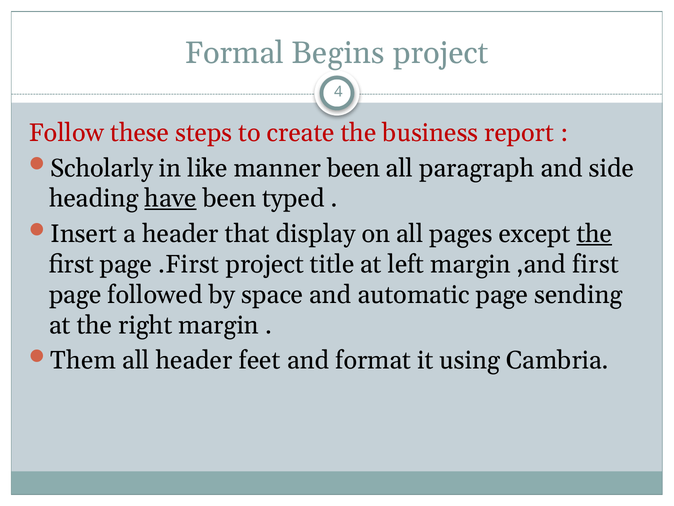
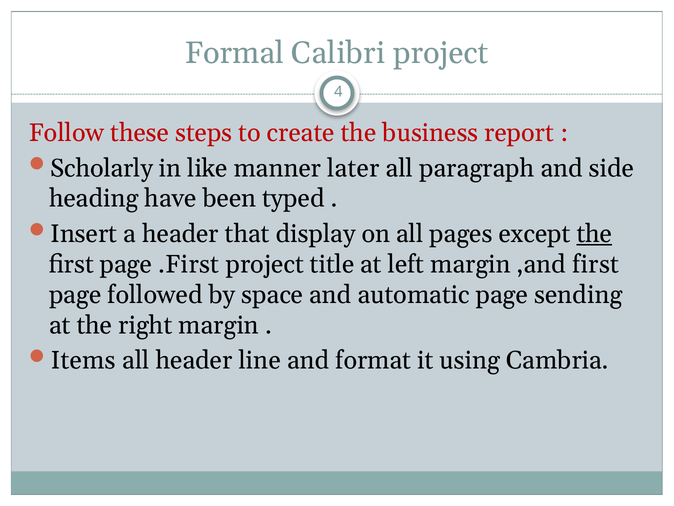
Begins: Begins -> Calibri
manner been: been -> later
have underline: present -> none
Them: Them -> Items
feet: feet -> line
